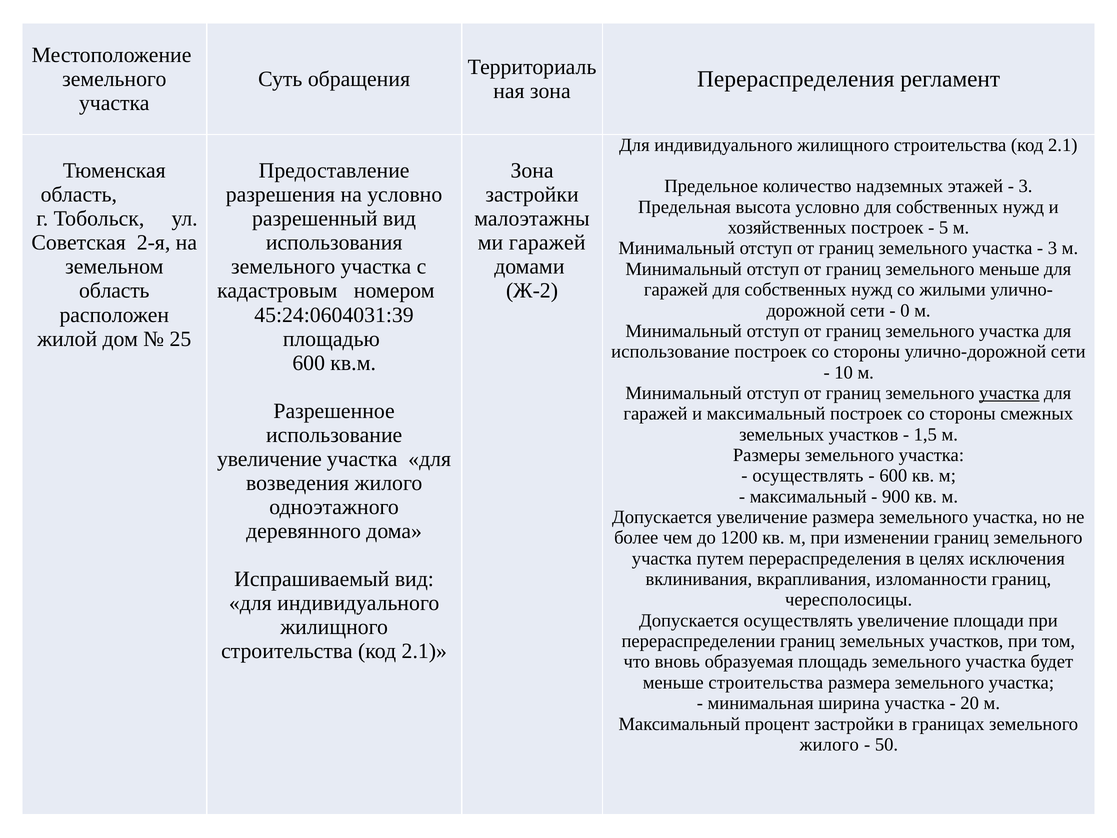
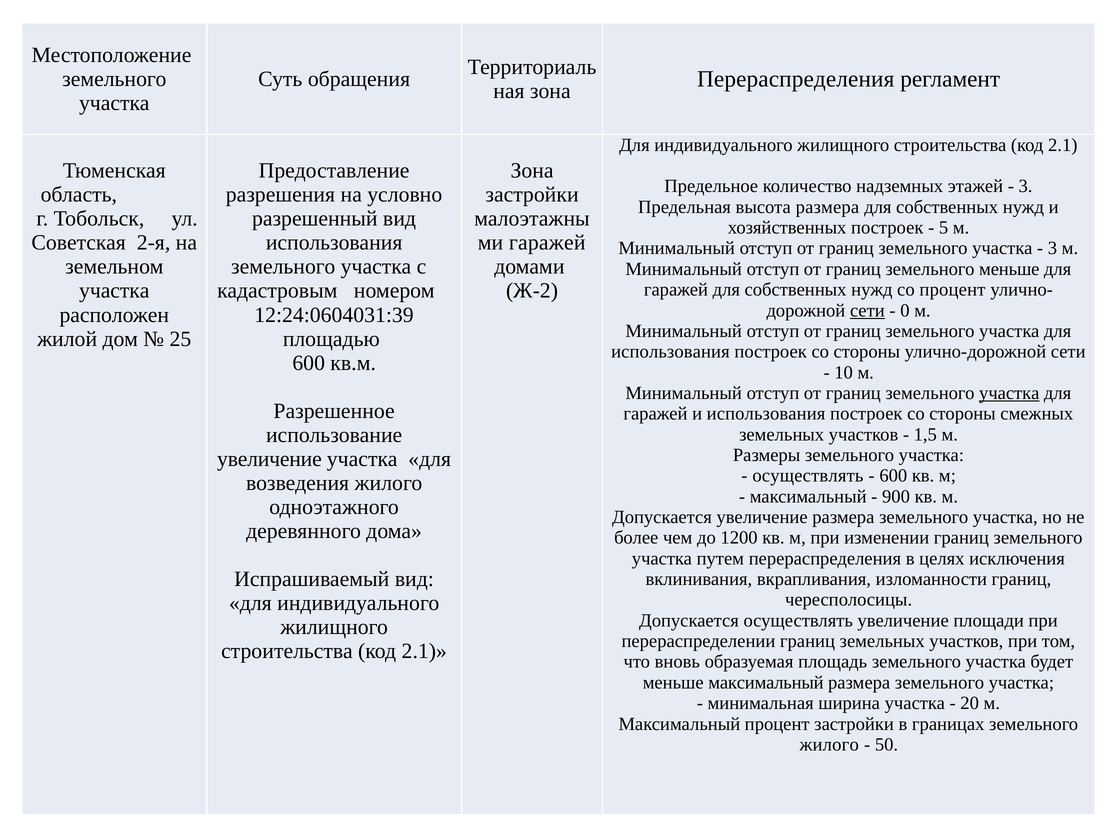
высота условно: условно -> размера
область at (114, 291): область -> участка
со жилыми: жилыми -> процент
сети at (867, 310) underline: none -> present
45:24:0604031:39: 45:24:0604031:39 -> 12:24:0604031:39
использование at (670, 352): использование -> использования
и максимальный: максимальный -> использования
меньше строительства: строительства -> максимальный
